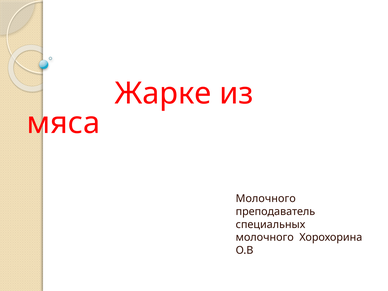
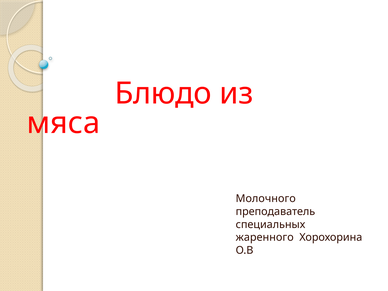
Жарке: Жарке -> Блюдо
молочного at (265, 237): молочного -> жаренного
